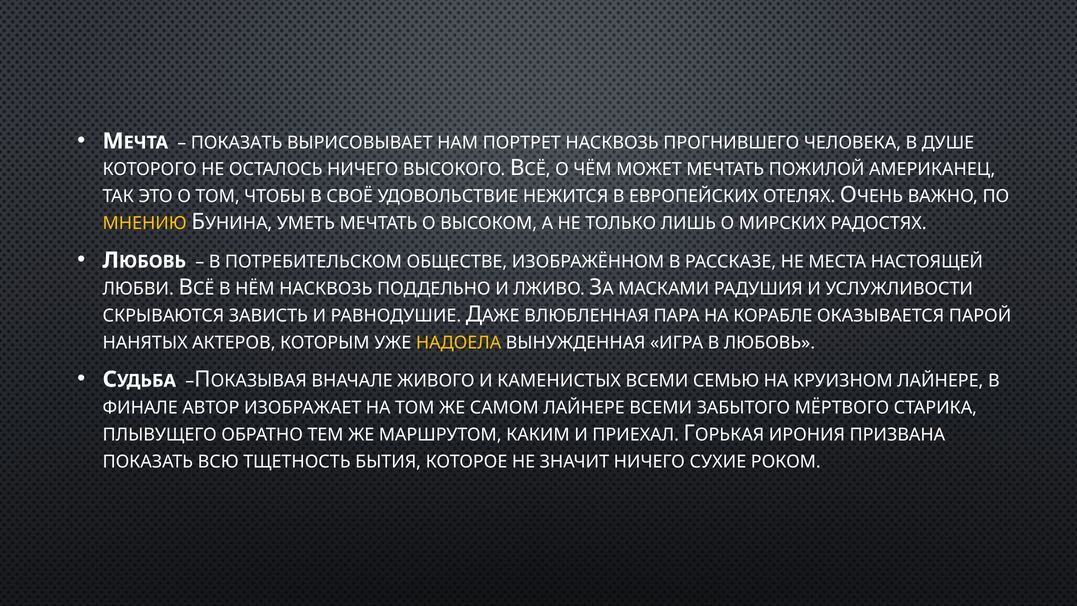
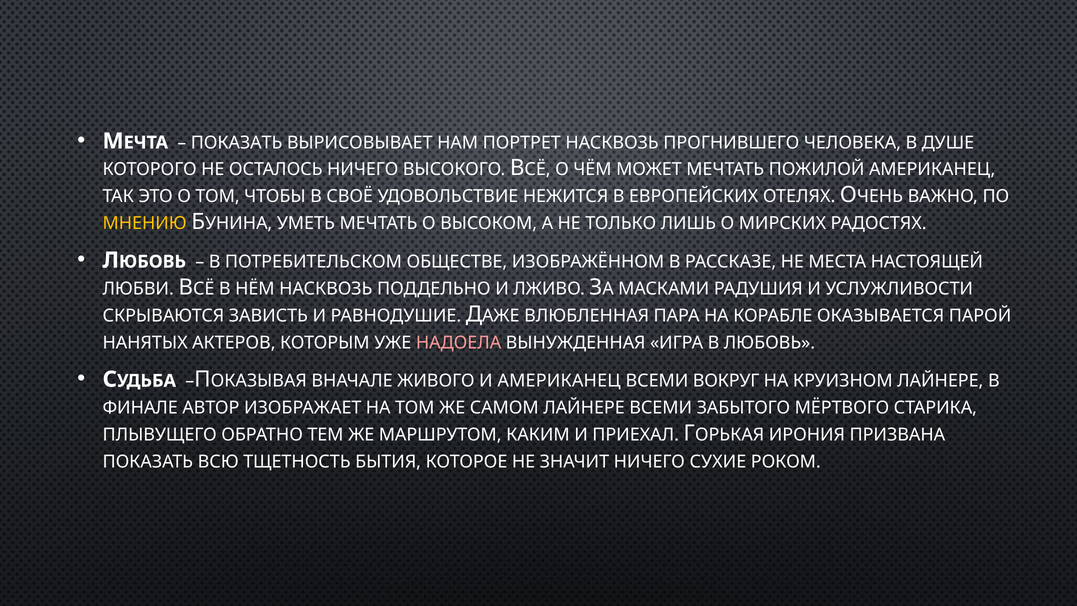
НАДОЕЛА colour: yellow -> pink
И КАМЕНИСТЫХ: КАМЕНИСТЫХ -> АМЕРИКАНЕЦ
СЕМЬЮ: СЕМЬЮ -> ВОКРУГ
